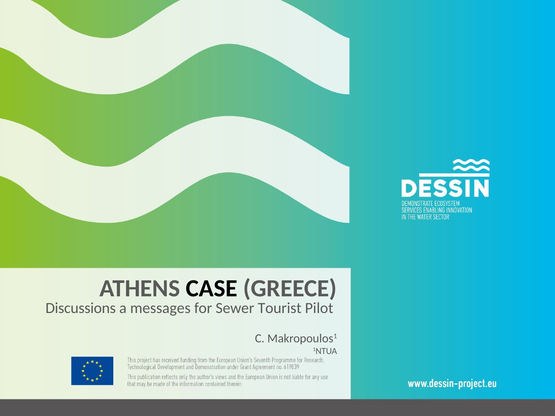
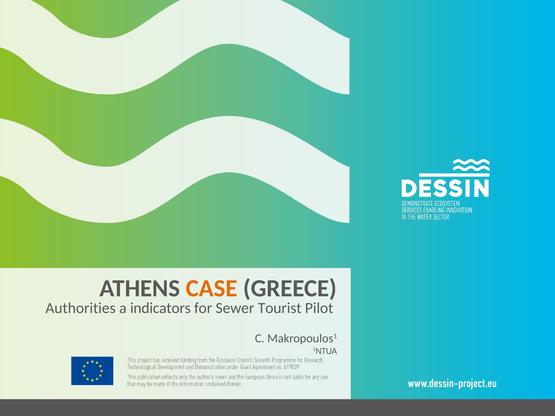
CASE colour: black -> orange
Discussions: Discussions -> Authorities
messages: messages -> indicators
